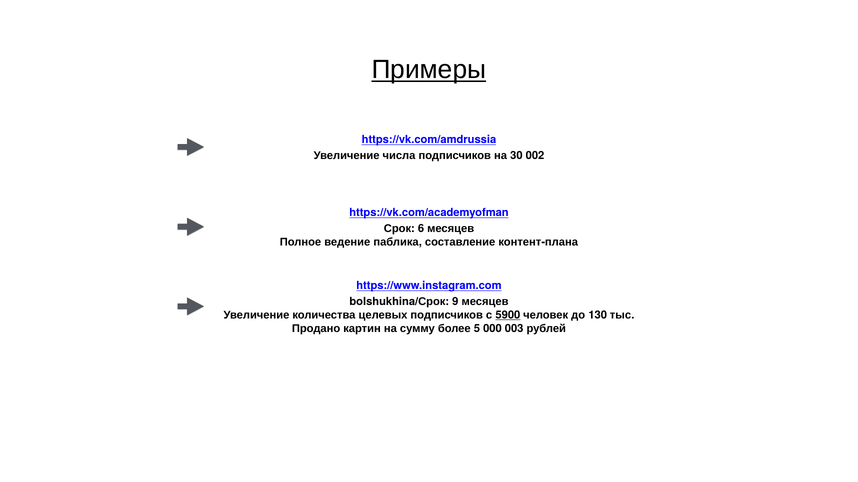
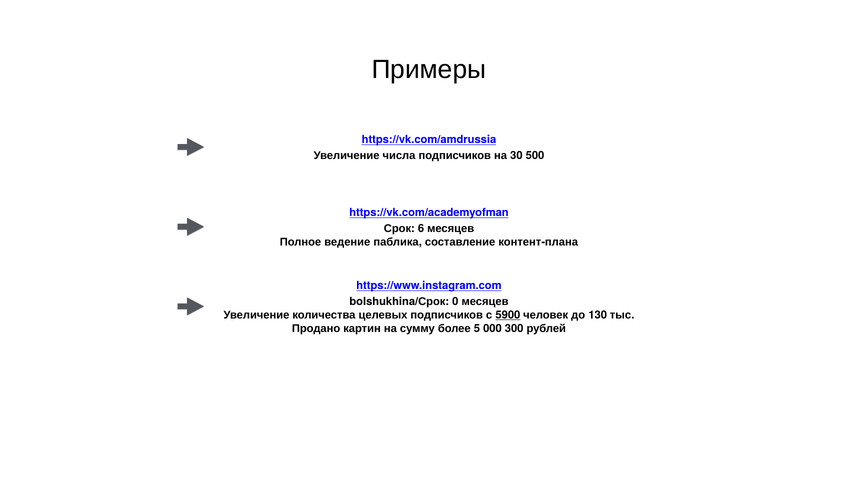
Примеры underline: present -> none
002: 002 -> 500
9: 9 -> 0
003: 003 -> 300
